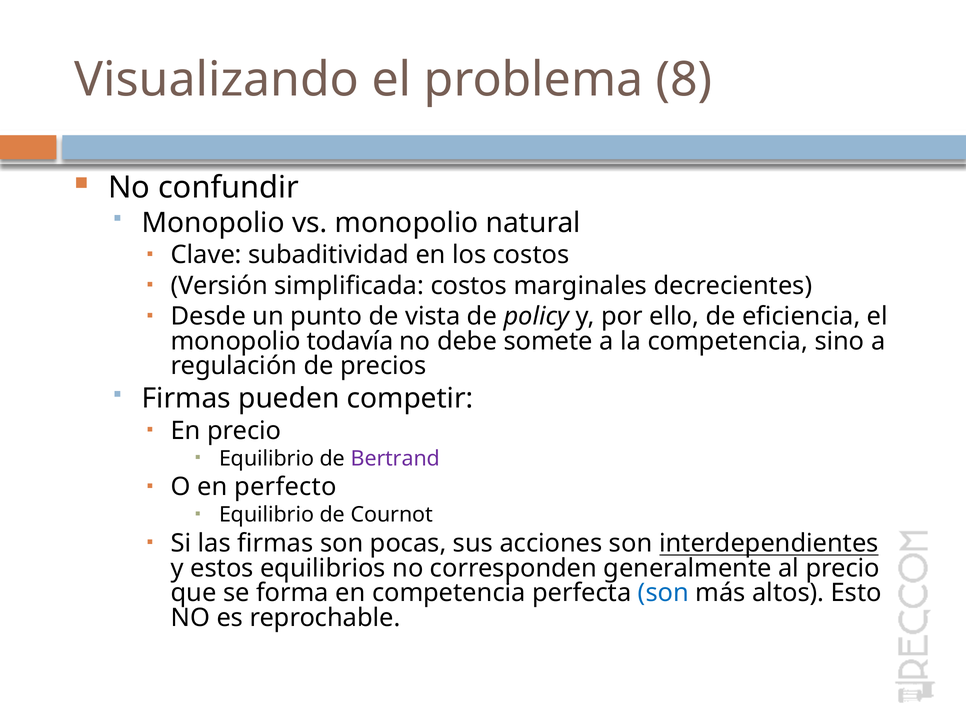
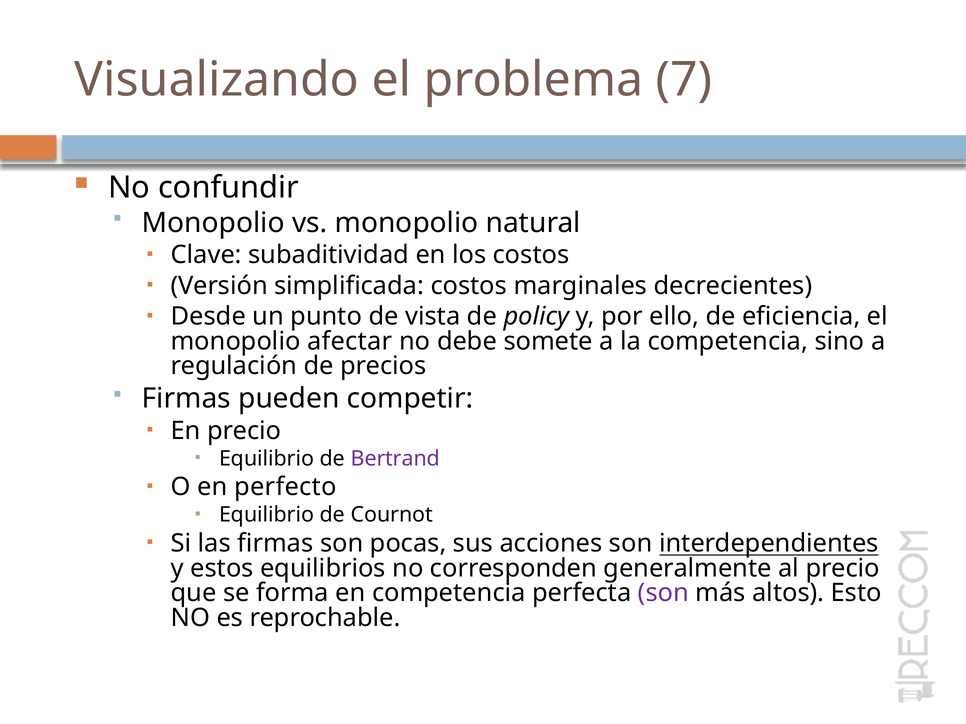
8: 8 -> 7
todavía: todavía -> afectar
son at (663, 593) colour: blue -> purple
